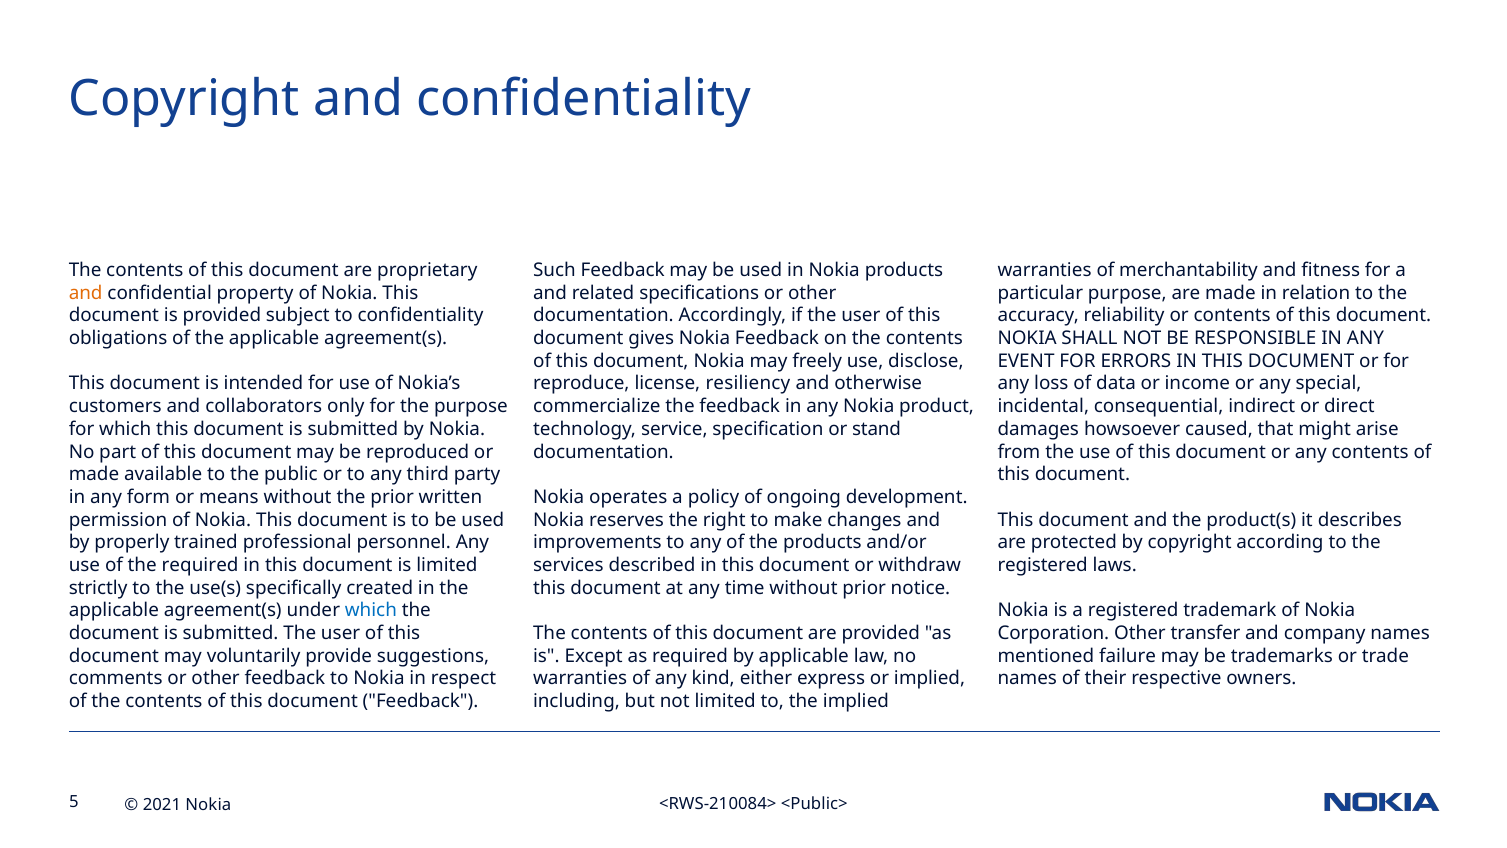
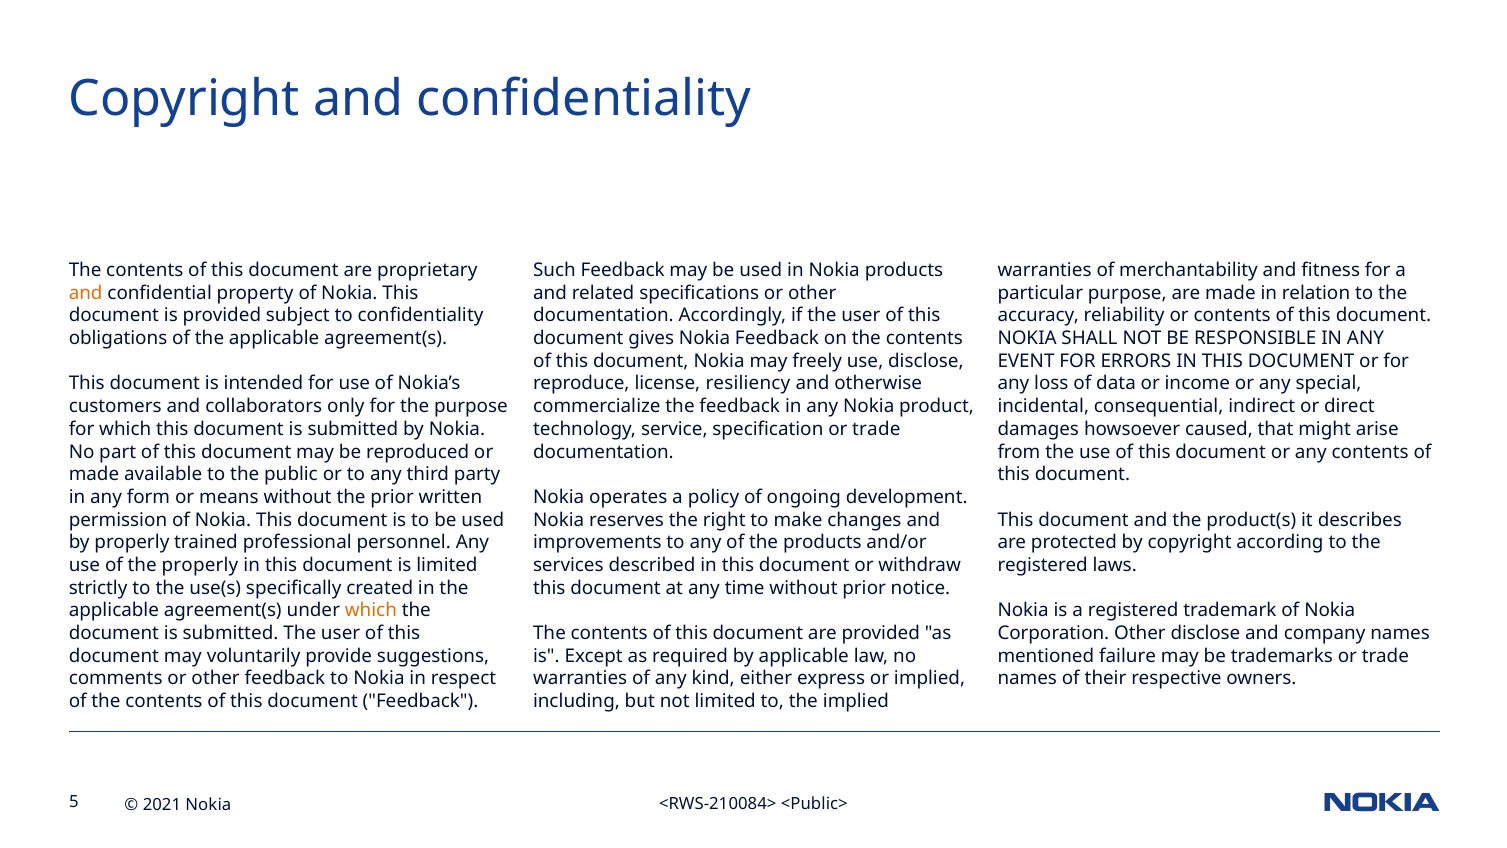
specification or stand: stand -> trade
the required: required -> properly
which at (371, 610) colour: blue -> orange
Other transfer: transfer -> disclose
